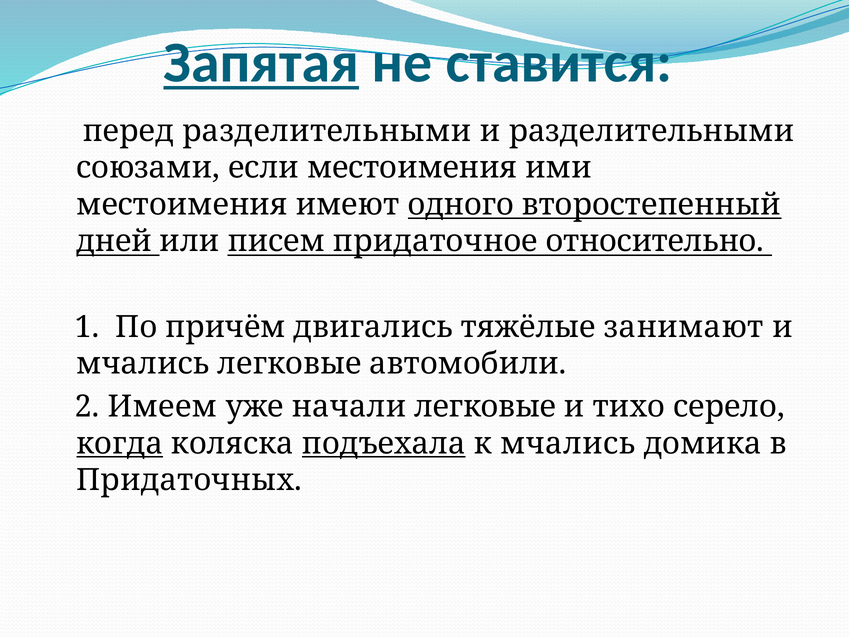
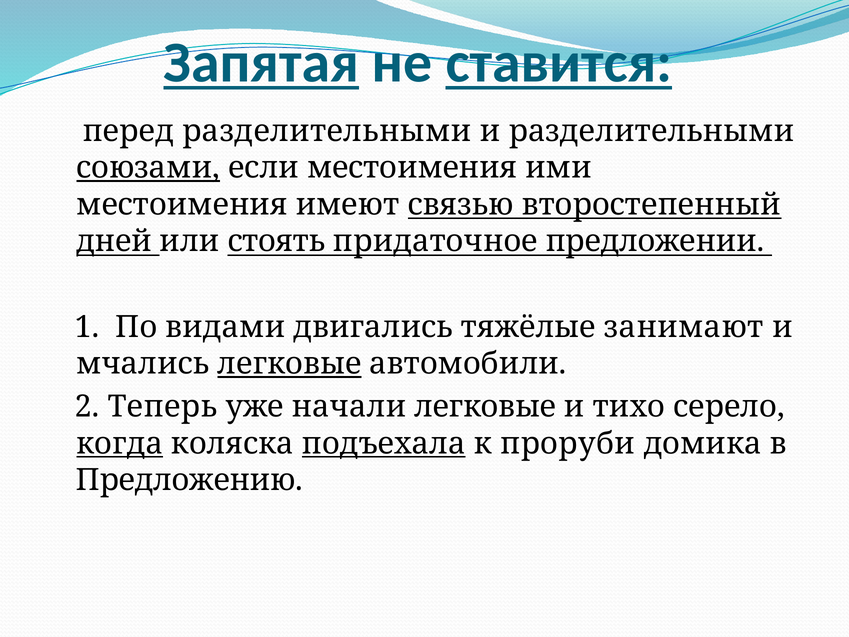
ставится underline: none -> present
союзами underline: none -> present
одного: одного -> связью
писем: писем -> стоять
относительно: относительно -> предложении
причём: причём -> видами
легковые at (289, 364) underline: none -> present
Имеем: Имеем -> Теперь
к мчались: мчались -> проруби
Придаточных: Придаточных -> Предложению
